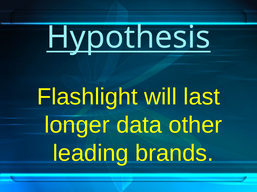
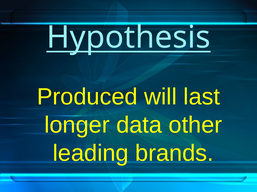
Flashlight: Flashlight -> Produced
